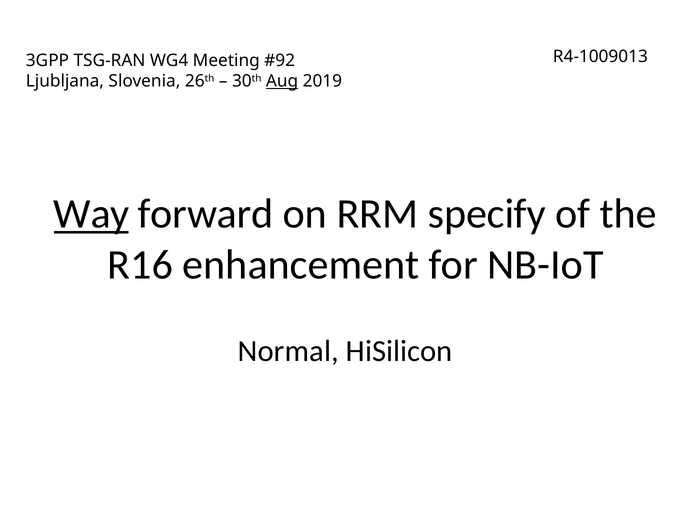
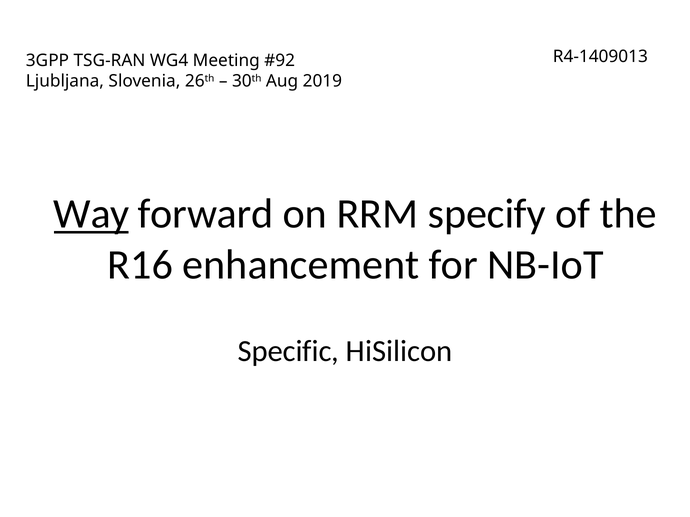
R4-1009013: R4-1009013 -> R4-1409013
Aug underline: present -> none
Normal: Normal -> Specific
